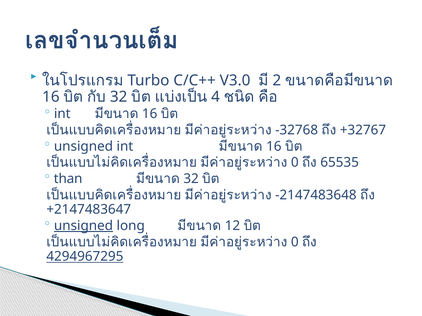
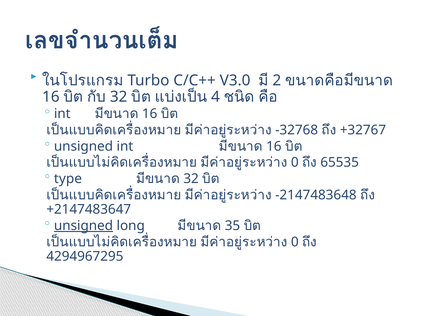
than: than -> type
12: 12 -> 35
4294967295 underline: present -> none
